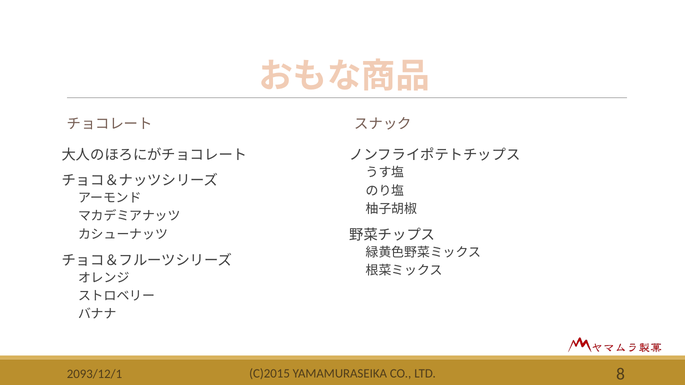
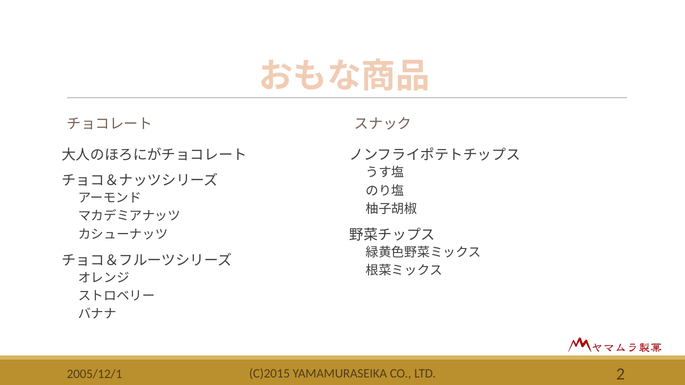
8: 8 -> 2
2093/12/1: 2093/12/1 -> 2005/12/1
